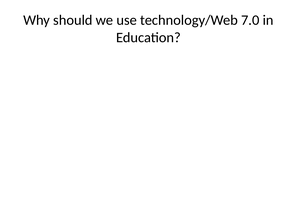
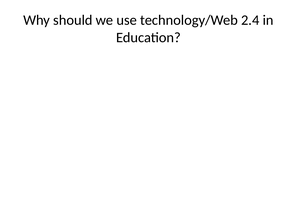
7.0: 7.0 -> 2.4
